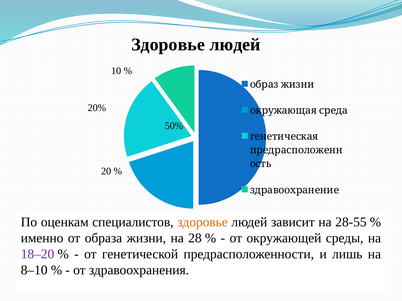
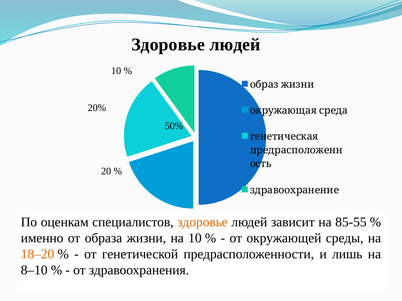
28-55: 28-55 -> 85-55
на 28: 28 -> 10
18–20 colour: purple -> orange
